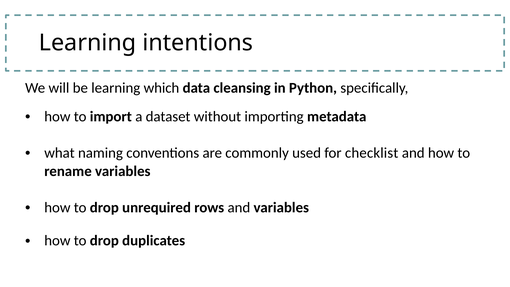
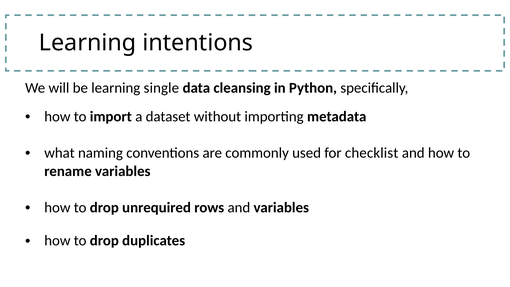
which: which -> single
